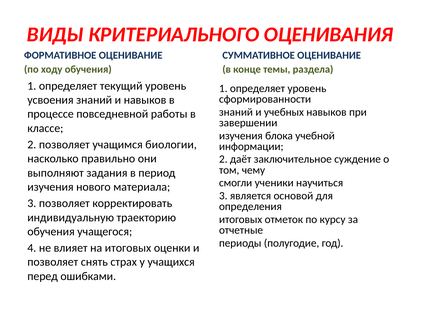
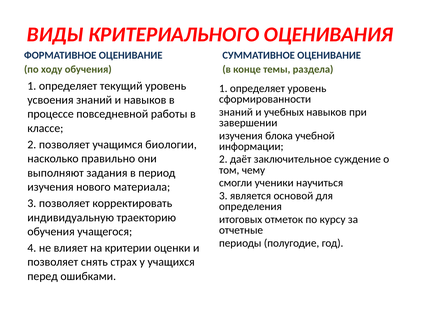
на итоговых: итоговых -> критерии
